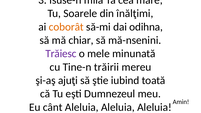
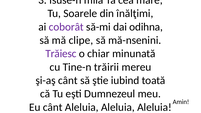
coborât colour: orange -> purple
chiar: chiar -> clipe
mele: mele -> chiar
şi-aş ajuţi: ajuţi -> cânt
